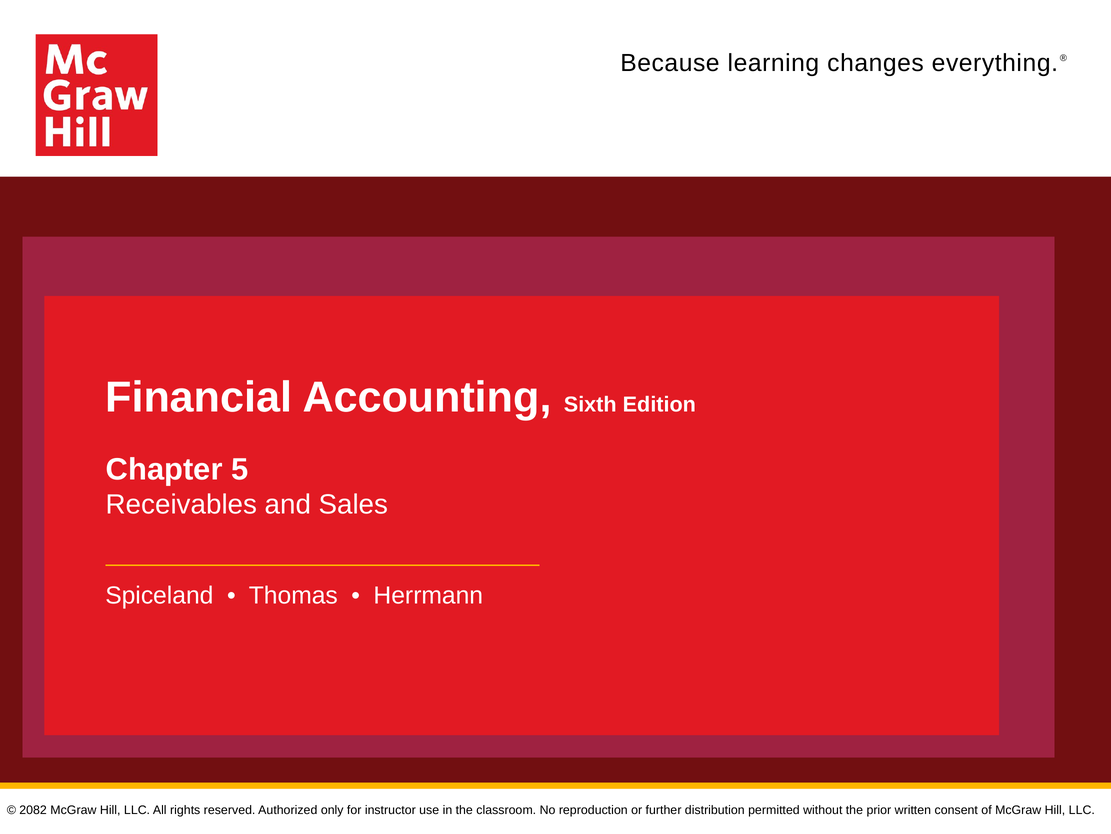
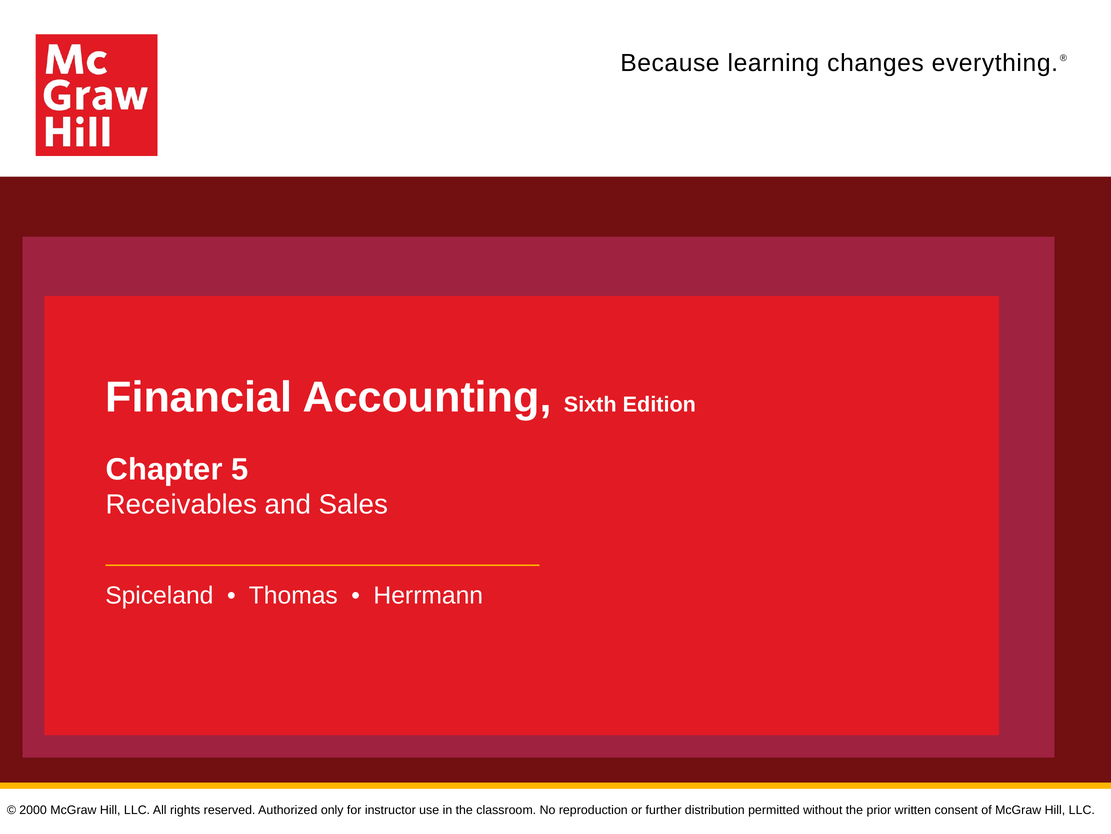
2082: 2082 -> 2000
